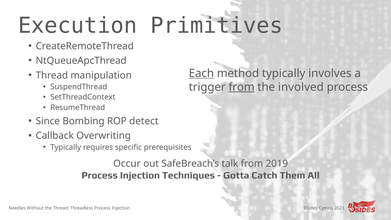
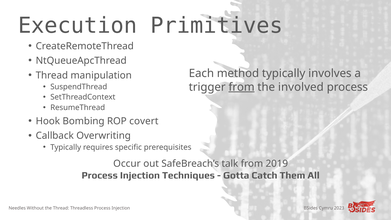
Each underline: present -> none
Since: Since -> Hook
detect: detect -> covert
